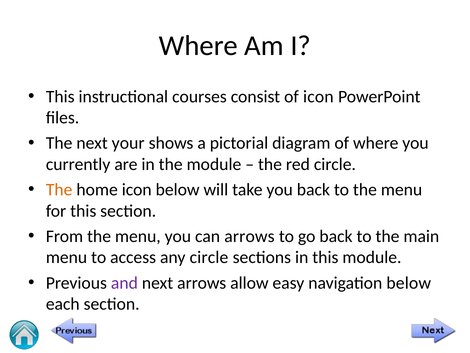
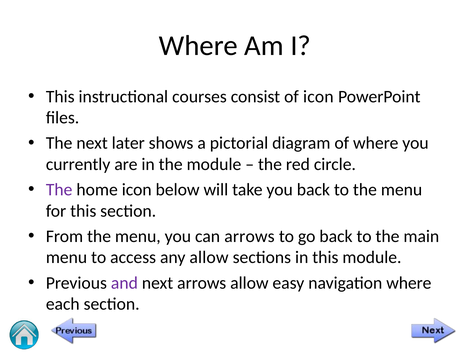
your: your -> later
The at (59, 189) colour: orange -> purple
any circle: circle -> allow
navigation below: below -> where
